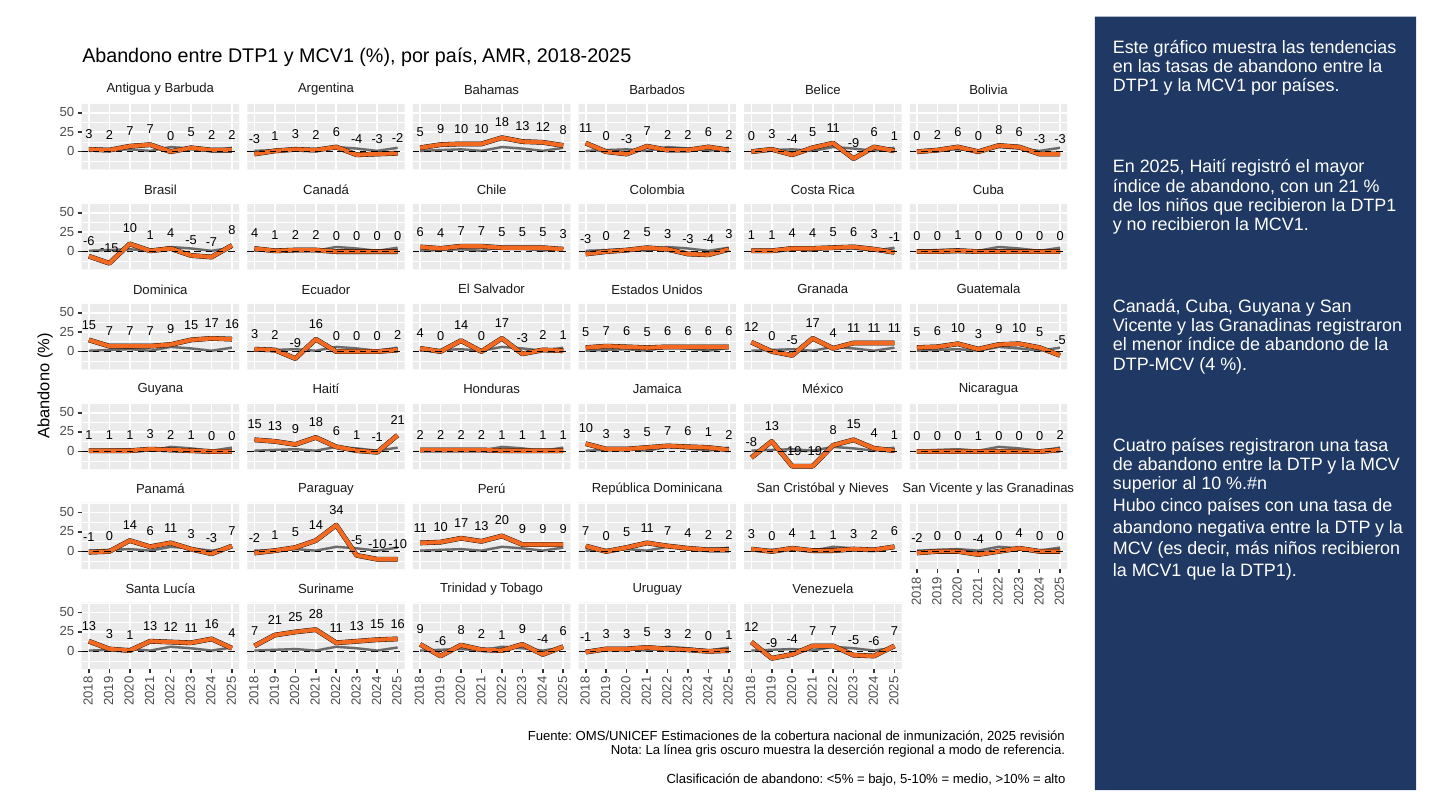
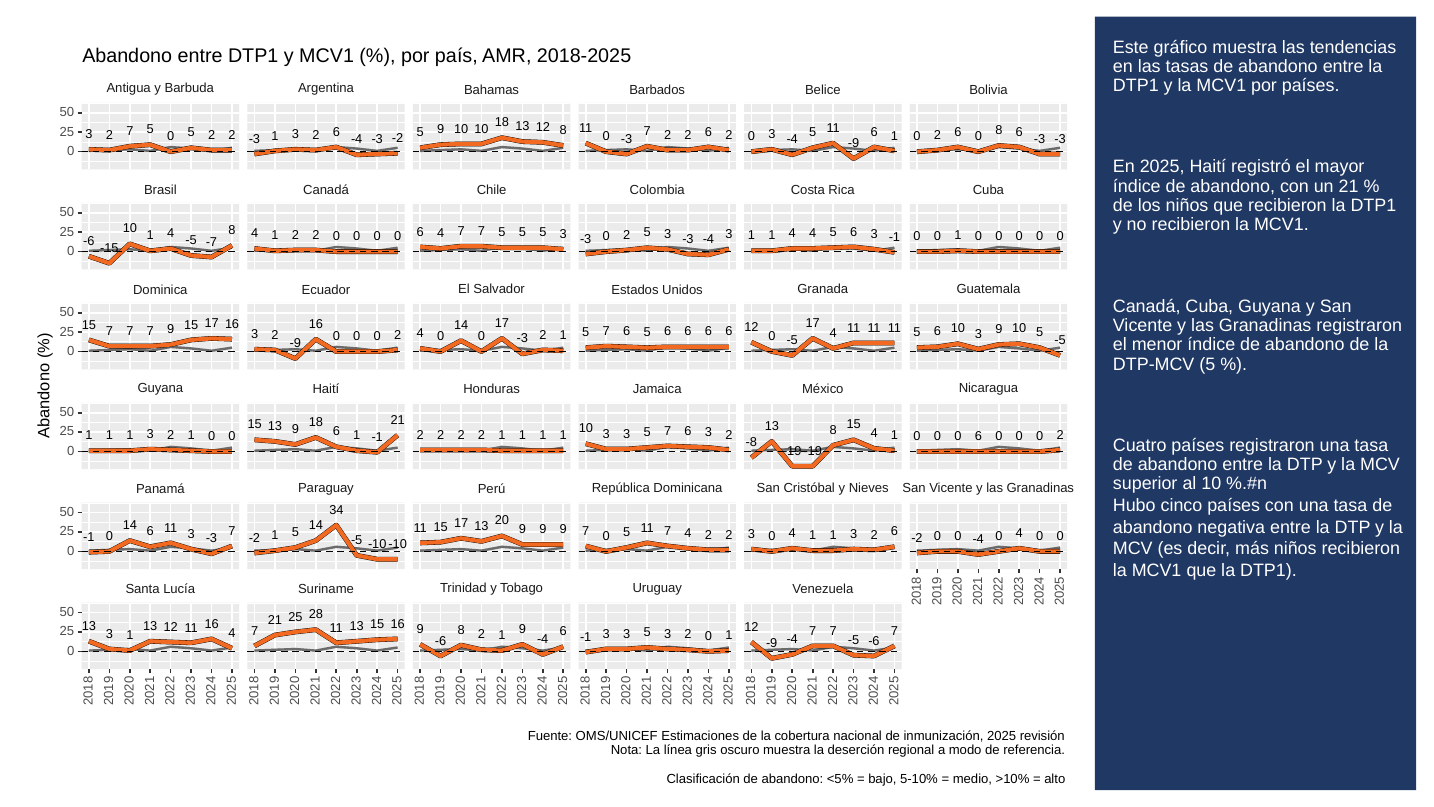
2 7 7: 7 -> 5
DTP-MCV 4: 4 -> 5
7 6 1: 1 -> 3
0 0 0 1: 1 -> 6
11 10: 10 -> 15
